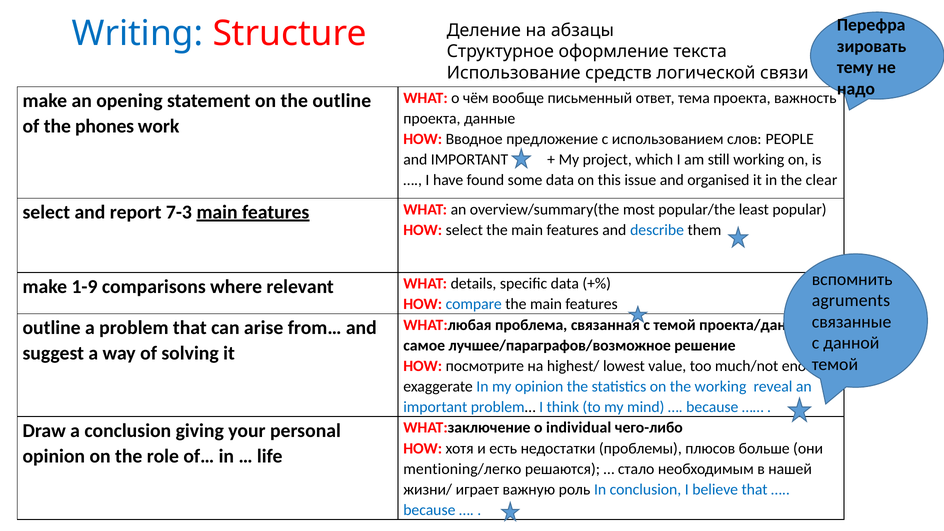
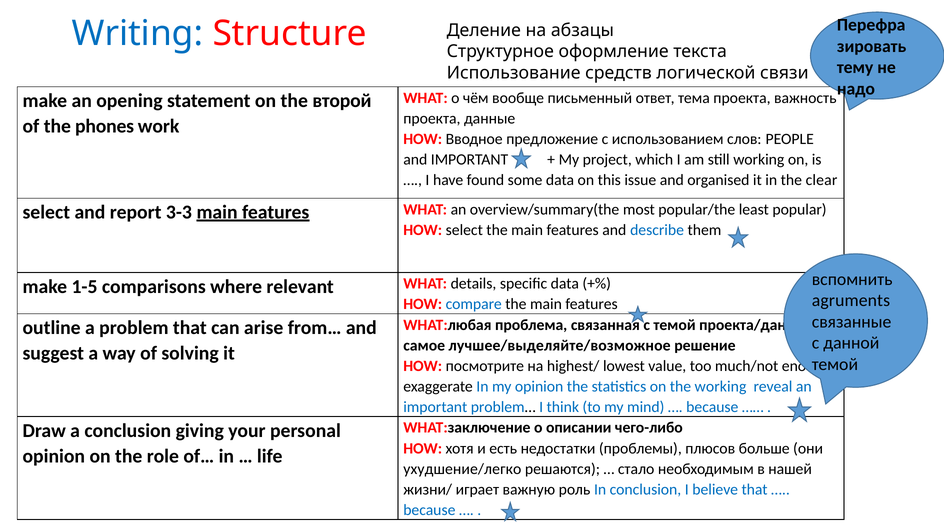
the outline: outline -> второй
7-3: 7-3 -> 3-3
1-9: 1-9 -> 1-5
лучшее/параграфов/возможное: лучшее/параграфов/возможное -> лучшее/выделяйте/возможное
individual: individual -> описании
mentioning/легко: mentioning/легко -> ухудшение/легко
